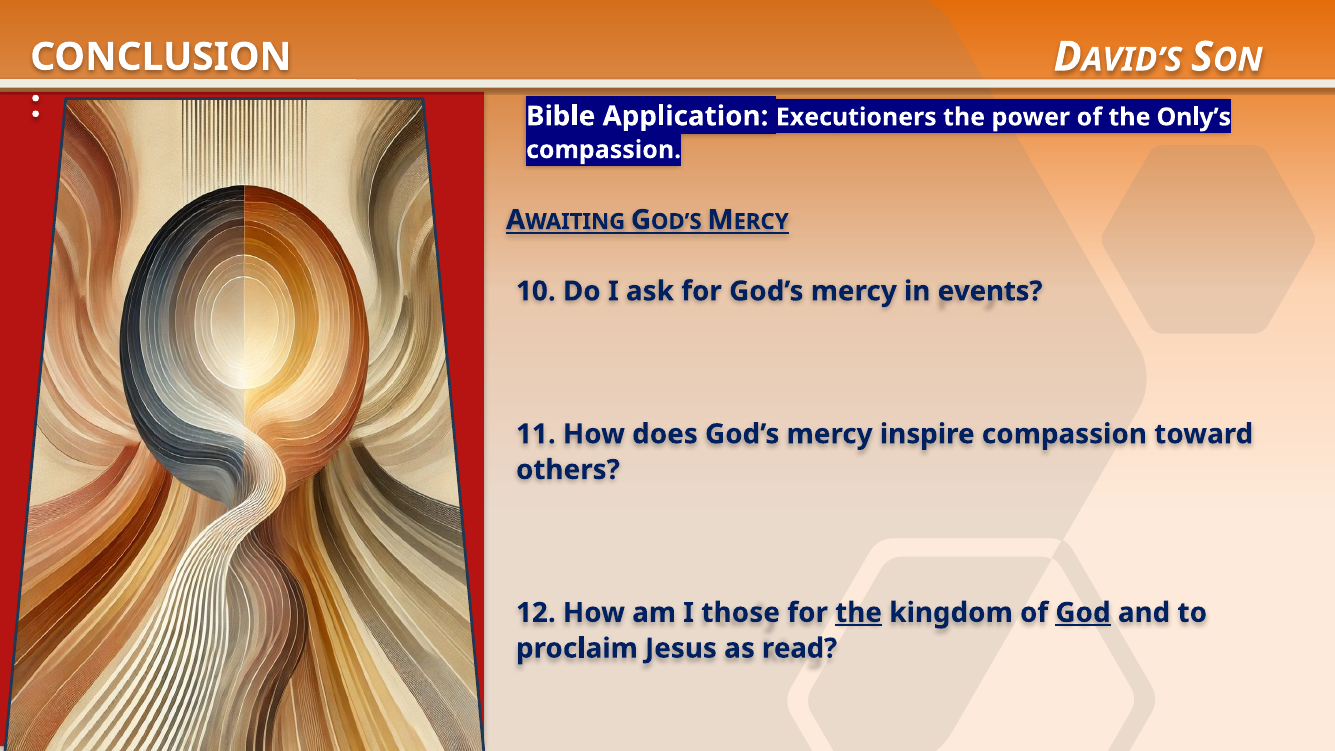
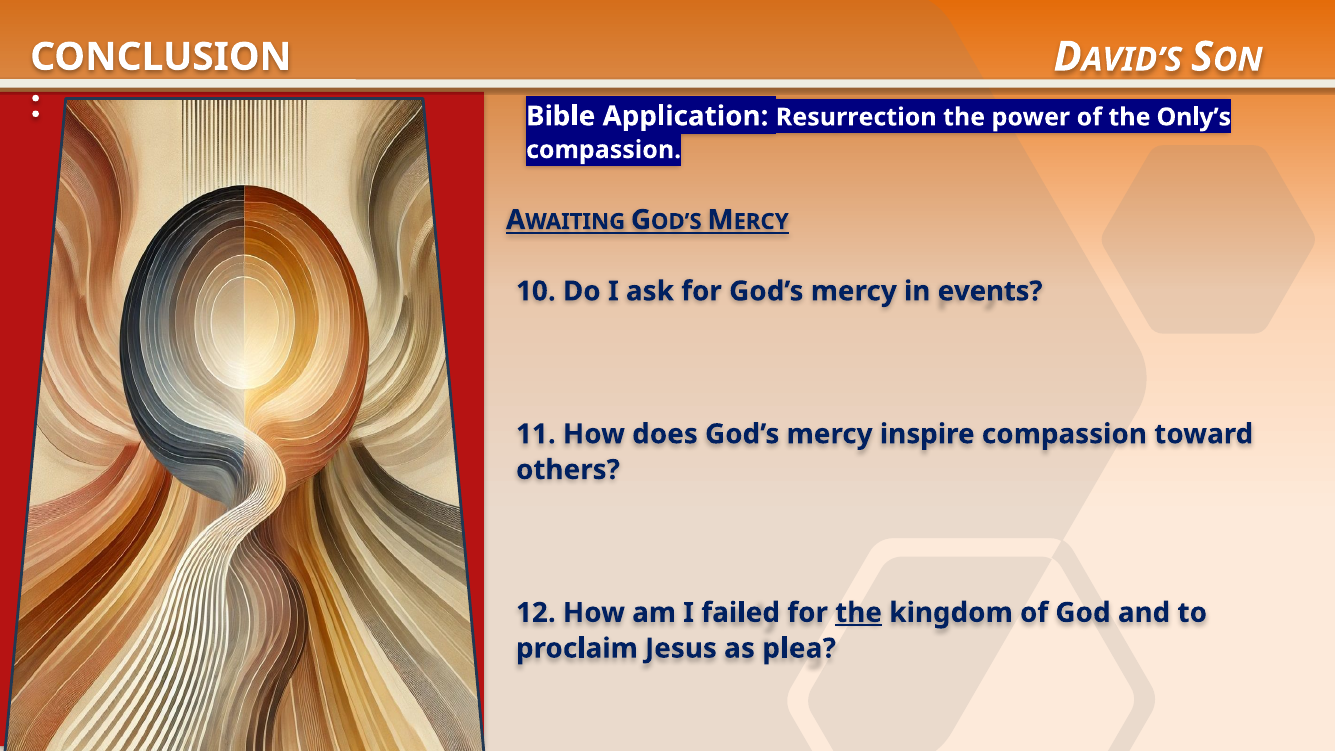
Executioners: Executioners -> Resurrection
those: those -> failed
God underline: present -> none
read: read -> plea
